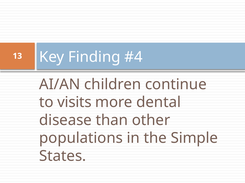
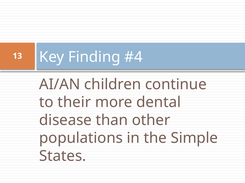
visits: visits -> their
